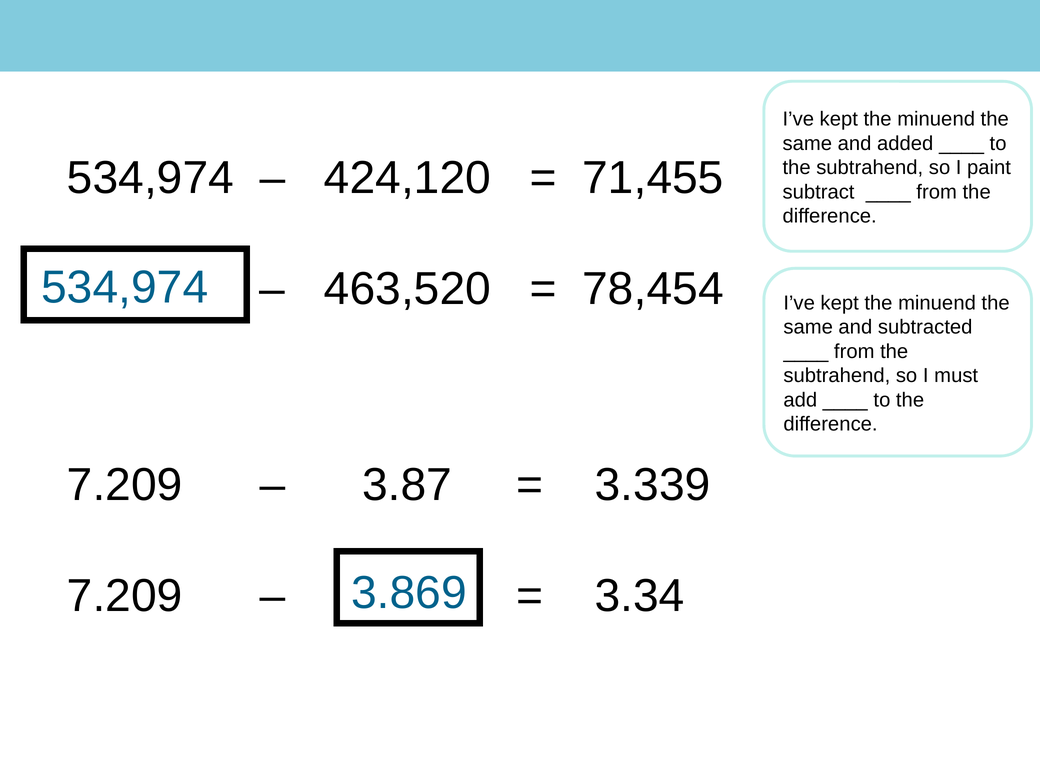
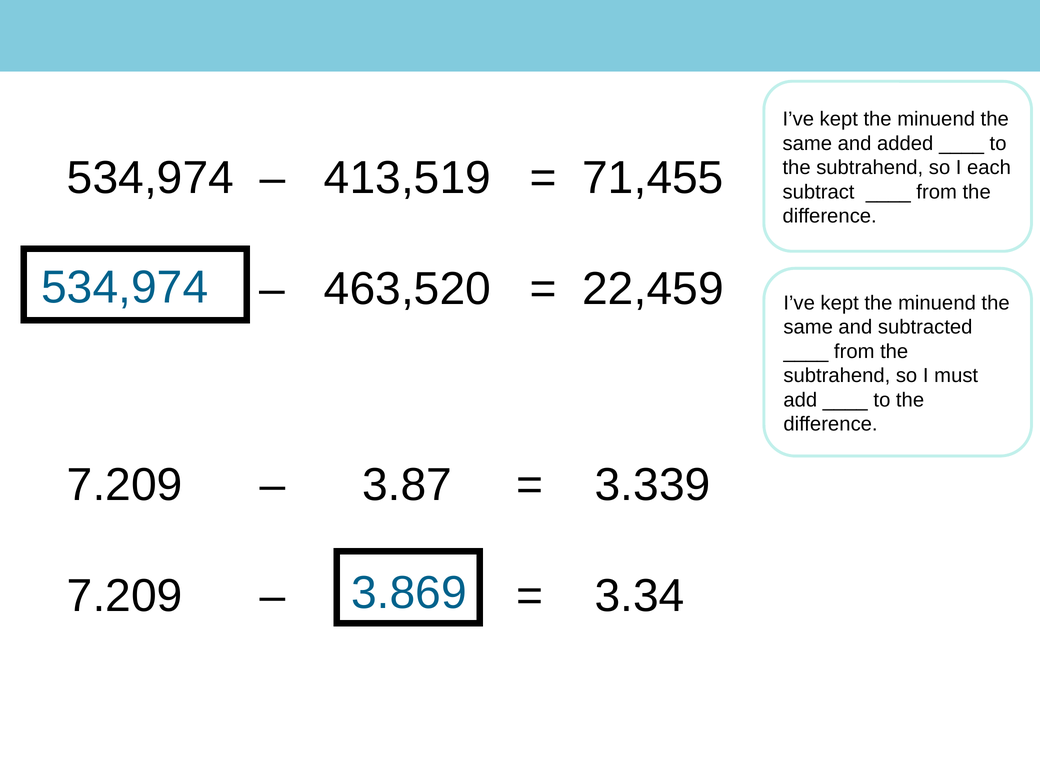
424,120: 424,120 -> 413,519
paint: paint -> each
78,454: 78,454 -> 22,459
